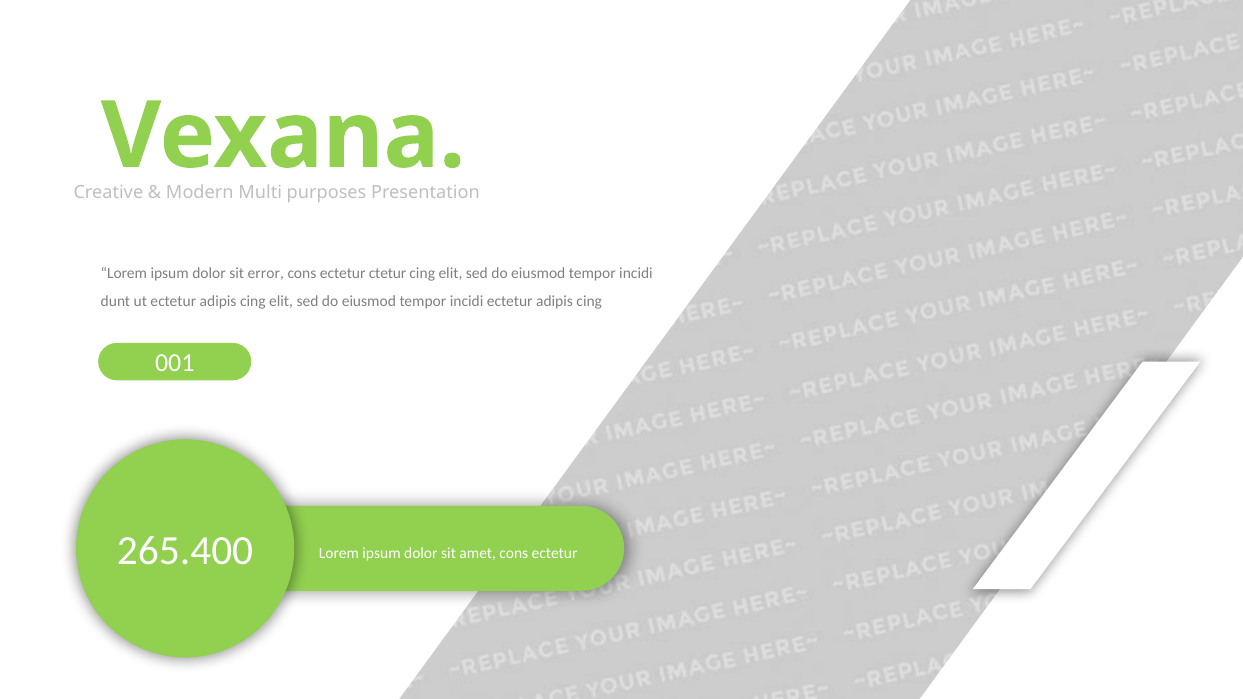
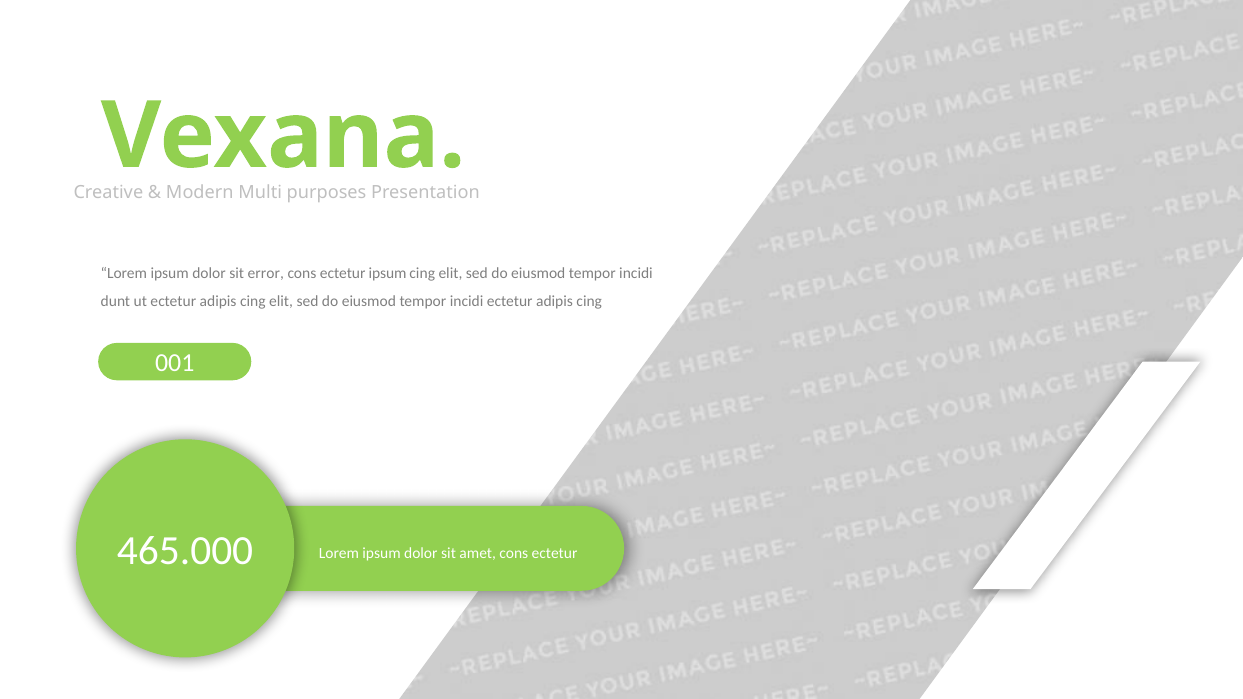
ectetur ctetur: ctetur -> ipsum
265.400: 265.400 -> 465.000
